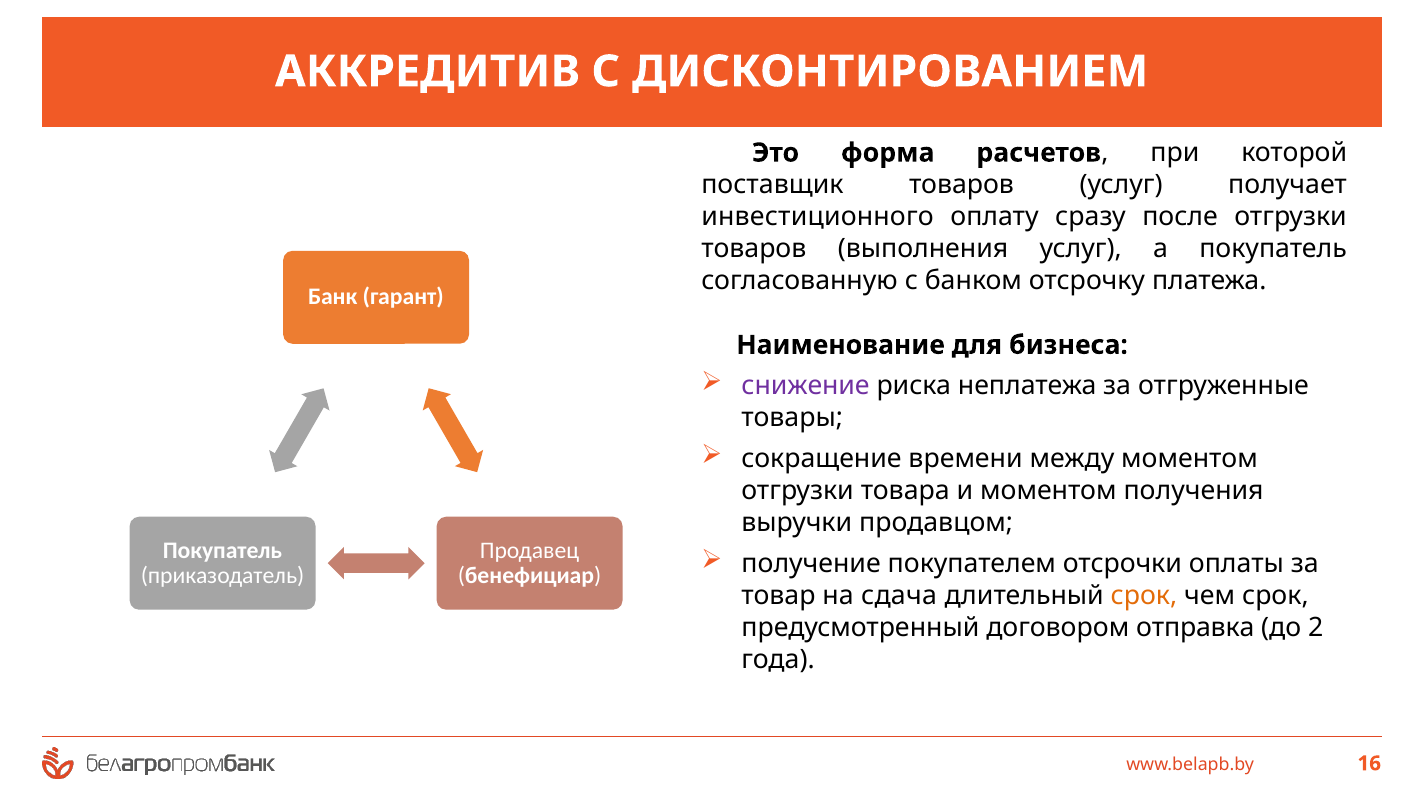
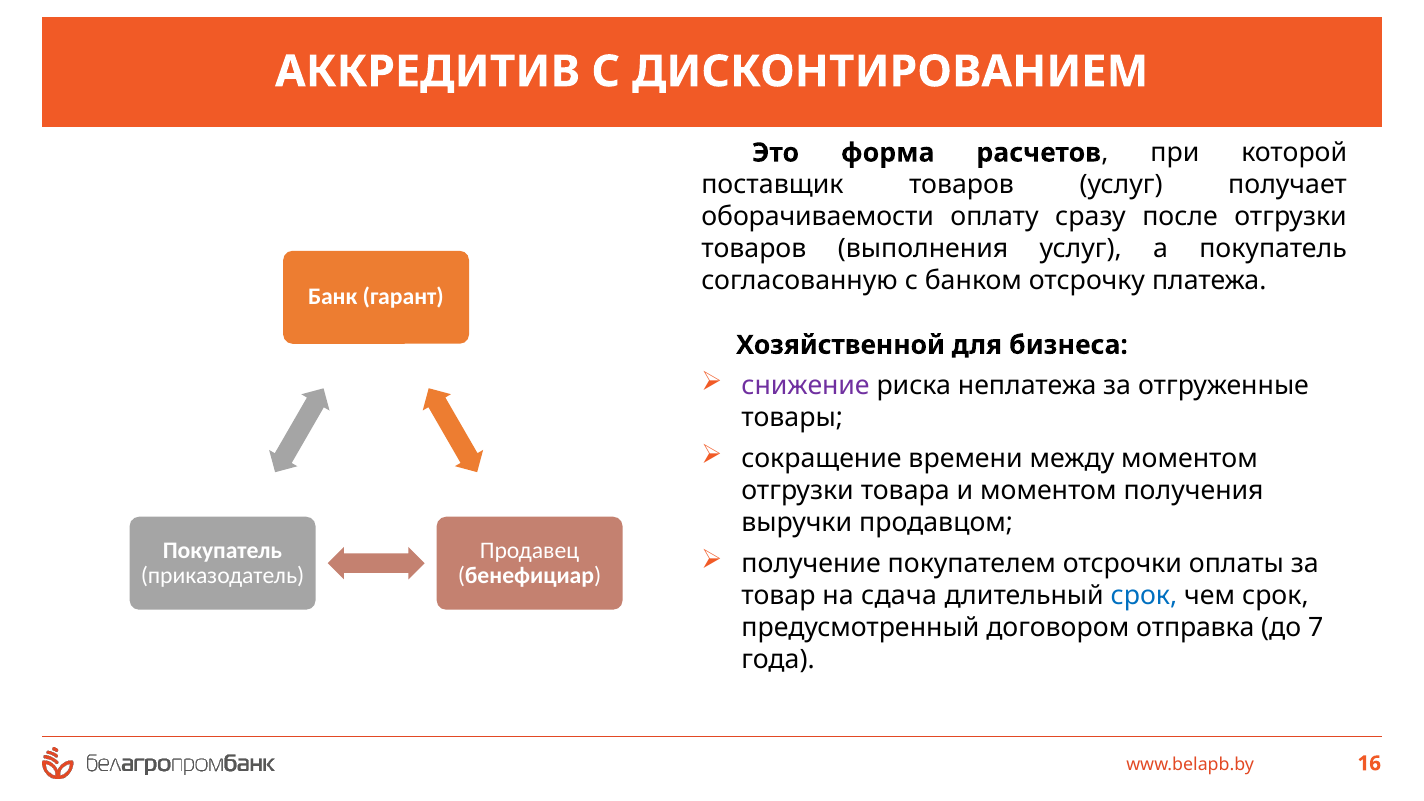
инвестиционного: инвестиционного -> оборачиваемости
Наименование: Наименование -> Хозяйственной
срок at (1144, 596) colour: orange -> blue
2: 2 -> 7
